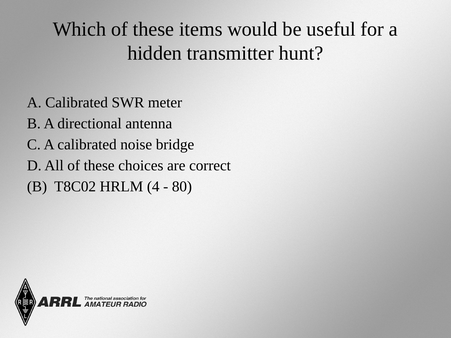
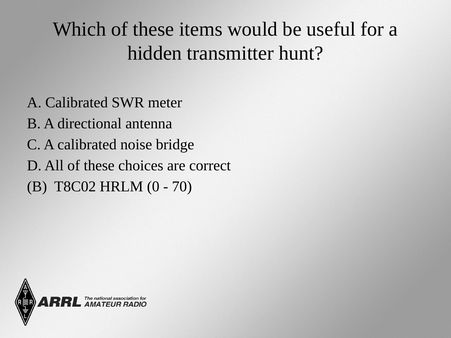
4: 4 -> 0
80: 80 -> 70
